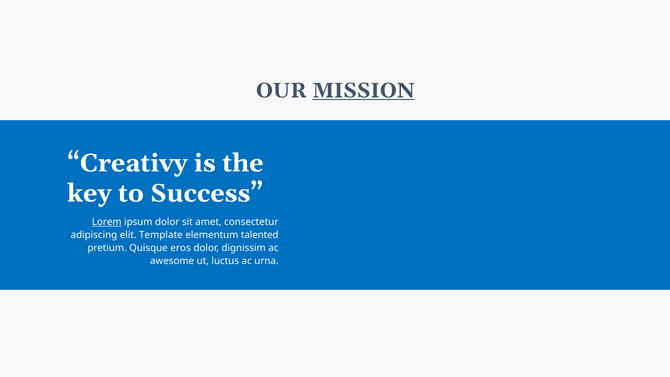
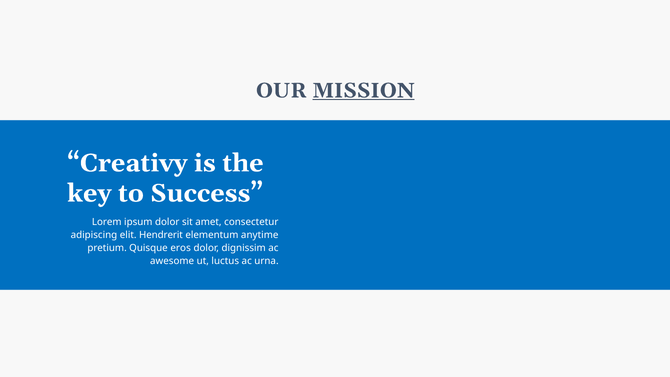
Lorem underline: present -> none
Template: Template -> Hendrerit
talented: talented -> anytime
